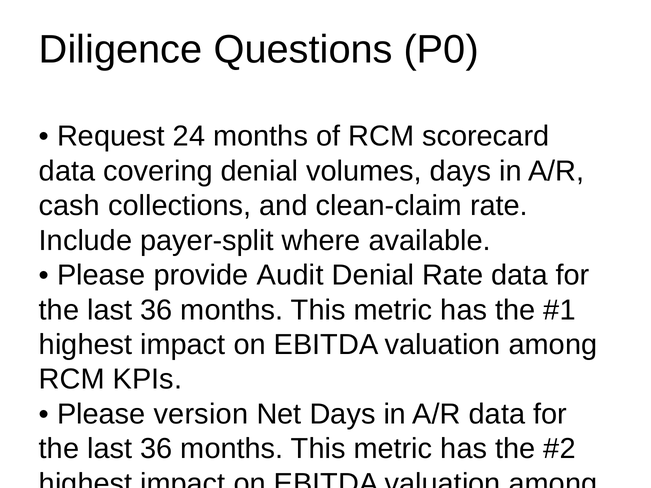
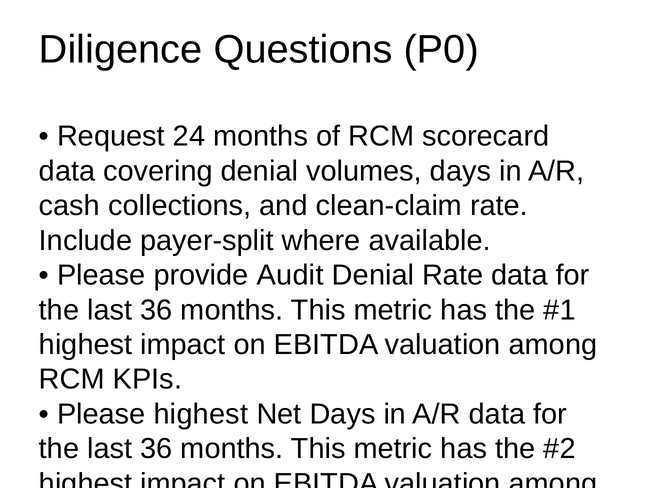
Please version: version -> highest
